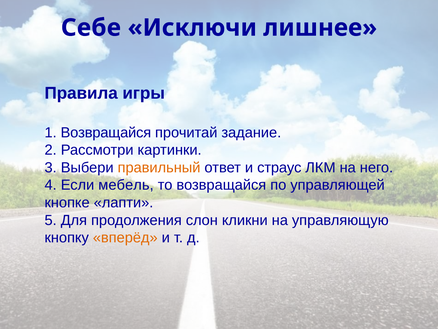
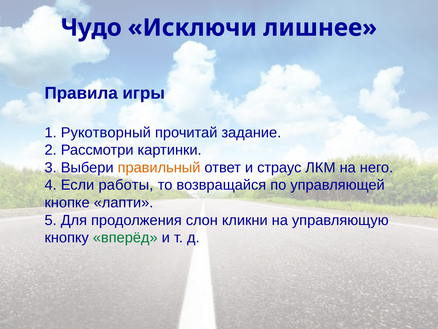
Себе: Себе -> Чудо
1 Возвращайся: Возвращайся -> Рукотворный
мебель: мебель -> работы
вперёд colour: orange -> green
